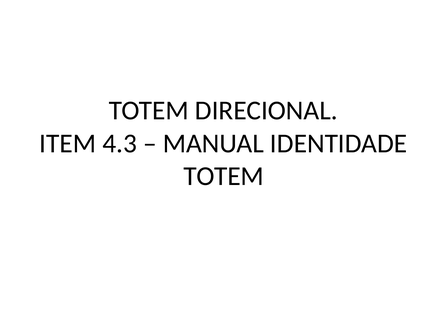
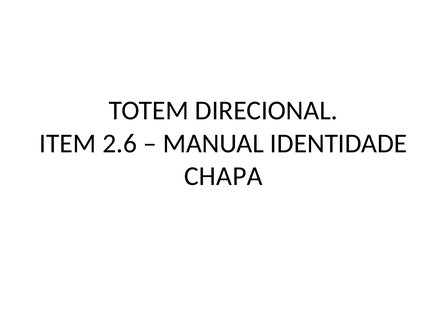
4.3: 4.3 -> 2.6
TOTEM at (224, 176): TOTEM -> CHAPA
